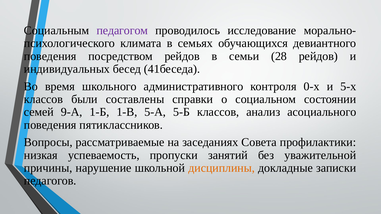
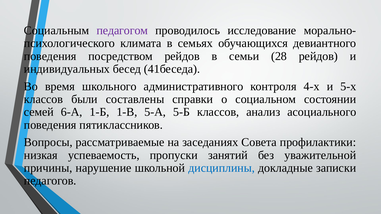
0-х: 0-х -> 4-х
9-А: 9-А -> 6-А
дисциплины colour: orange -> blue
